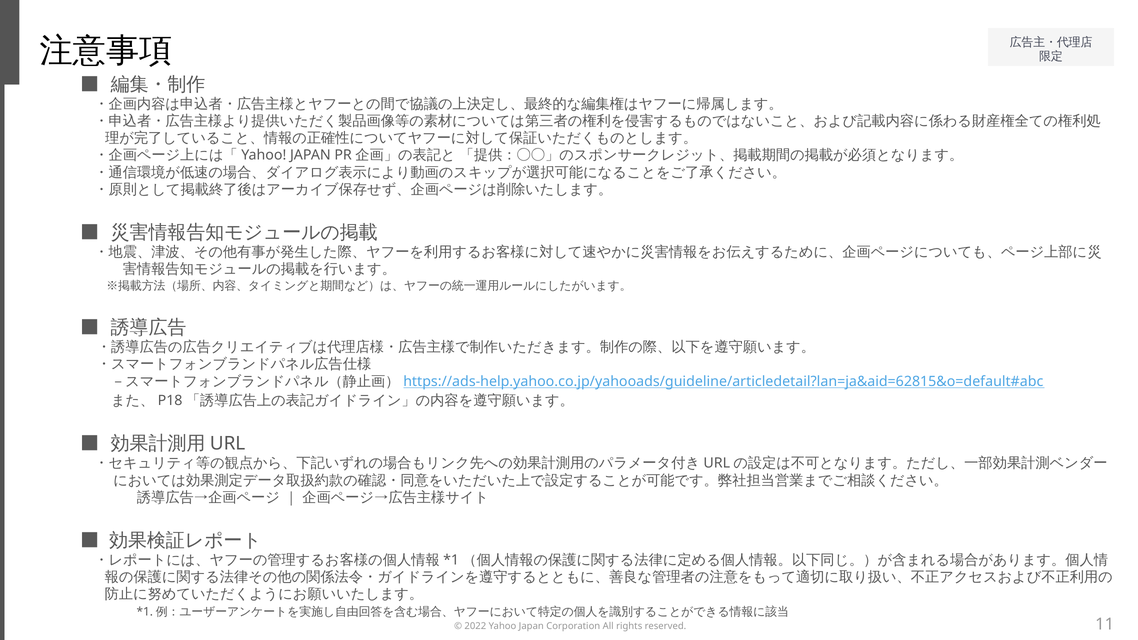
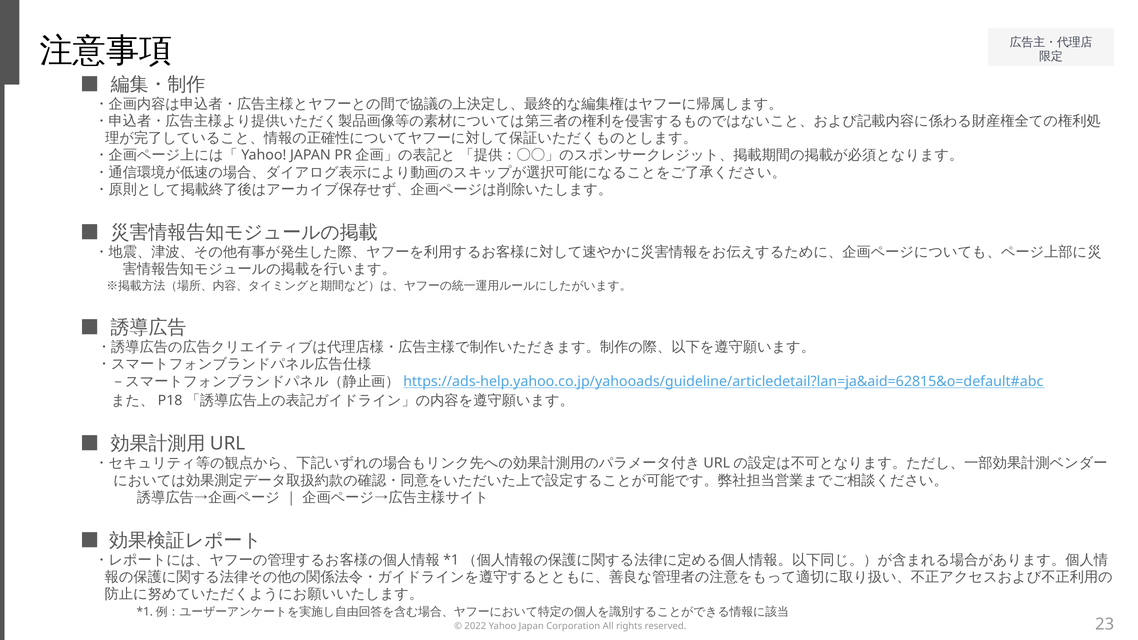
11: 11 -> 23
